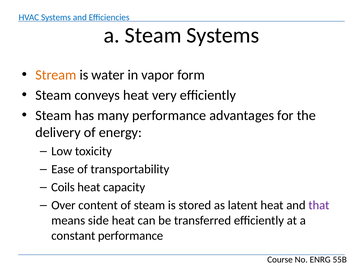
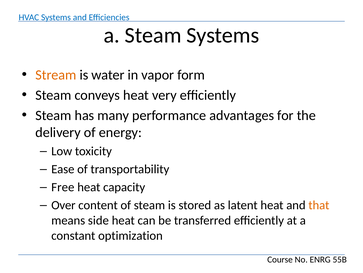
Coils: Coils -> Free
that colour: purple -> orange
constant performance: performance -> optimization
